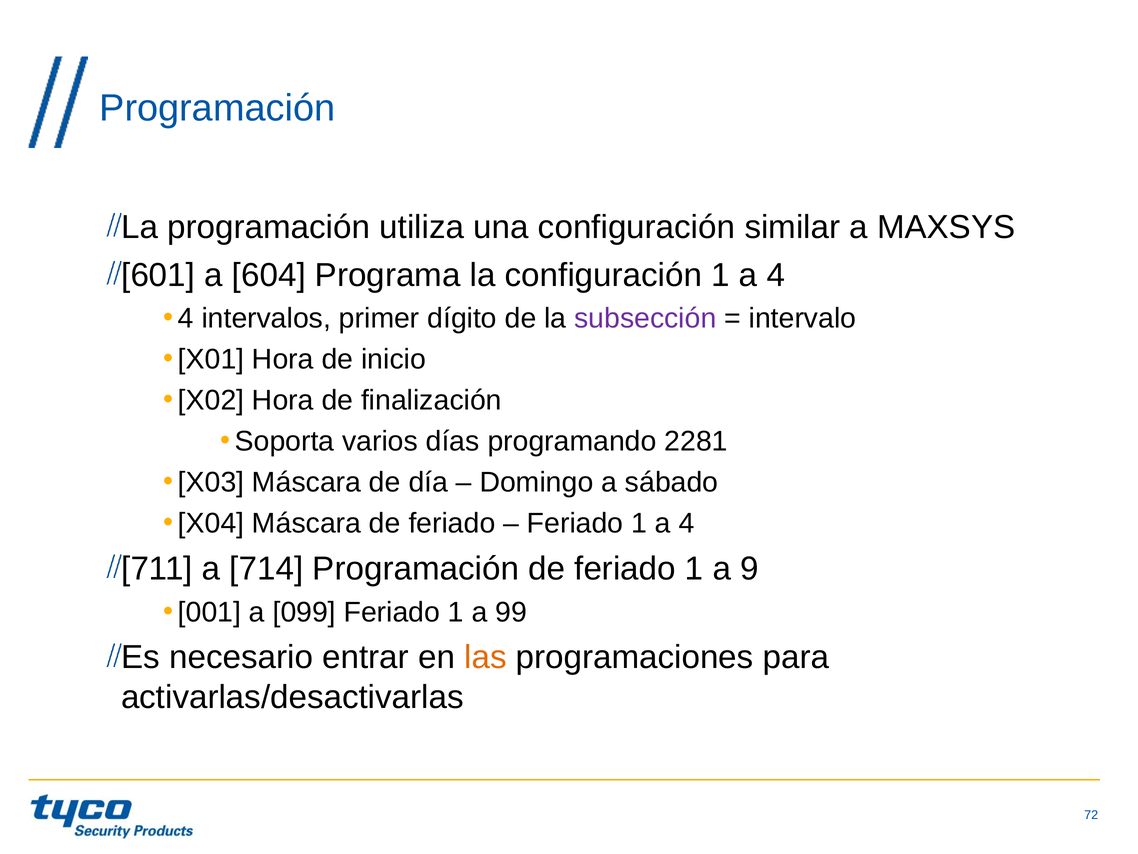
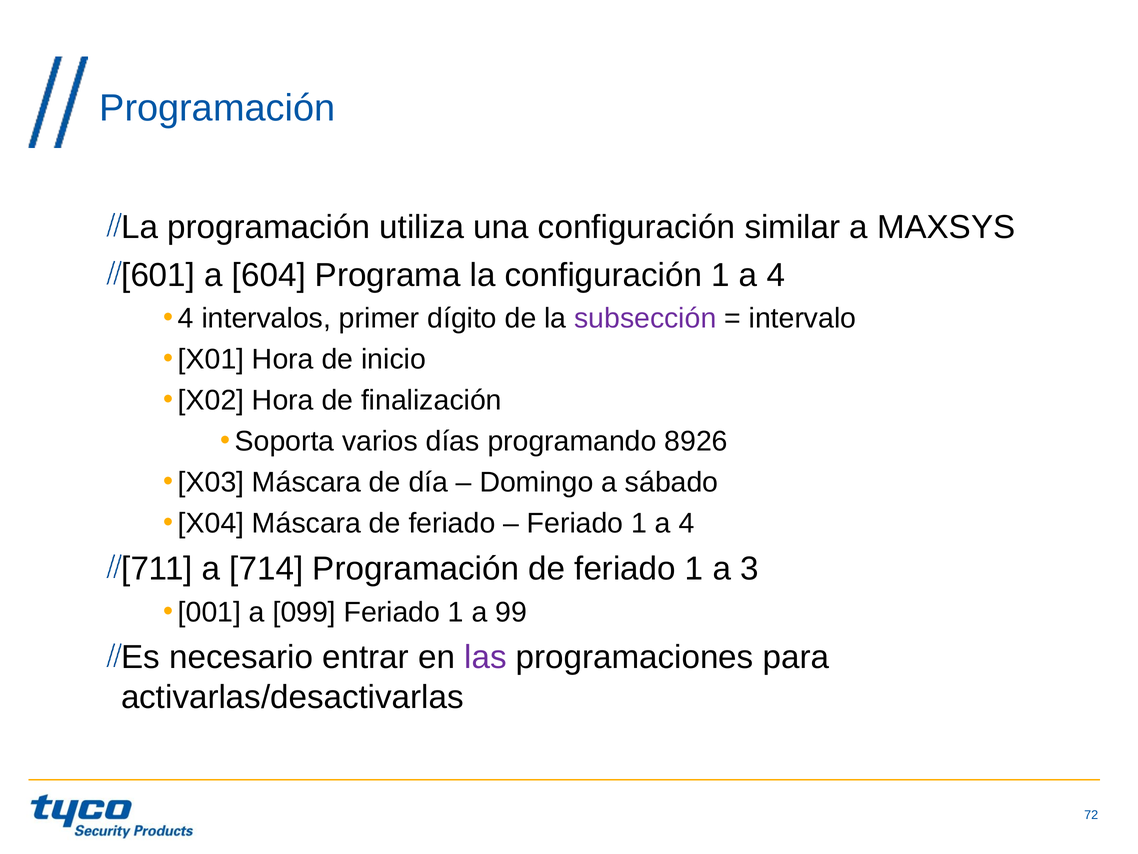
2281: 2281 -> 8926
9: 9 -> 3
las colour: orange -> purple
